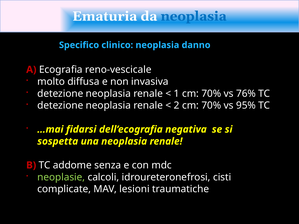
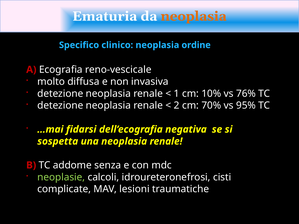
neoplasia at (194, 16) colour: blue -> orange
danno: danno -> ordine
1 cm 70%: 70% -> 10%
